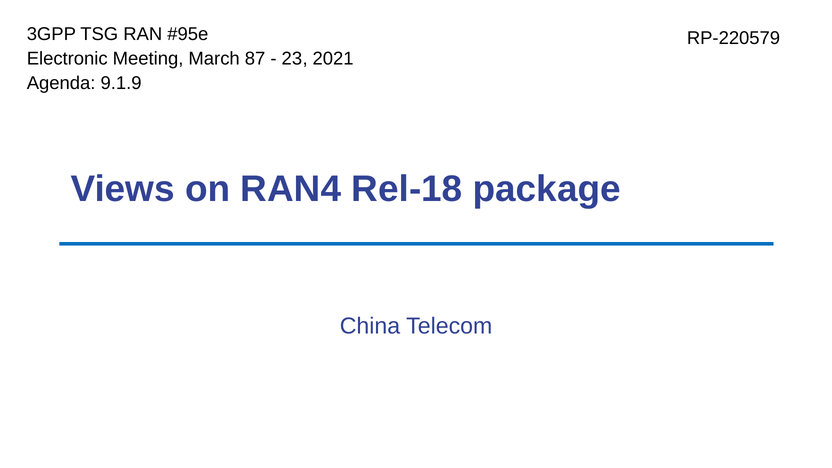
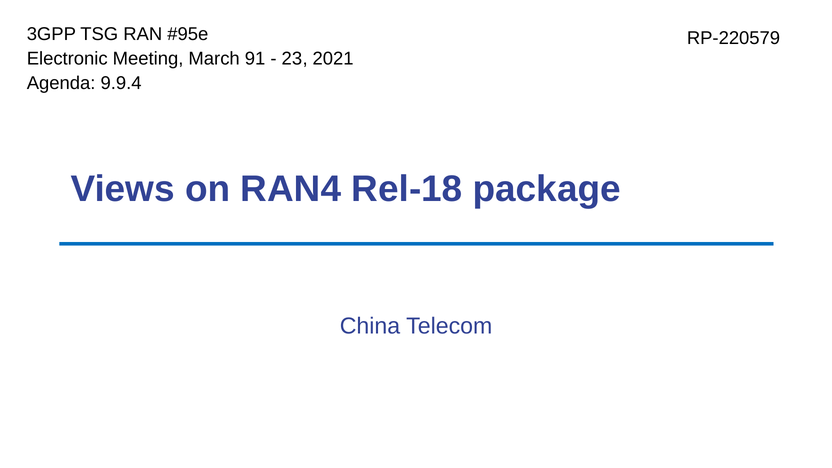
87: 87 -> 91
9.1.9: 9.1.9 -> 9.9.4
